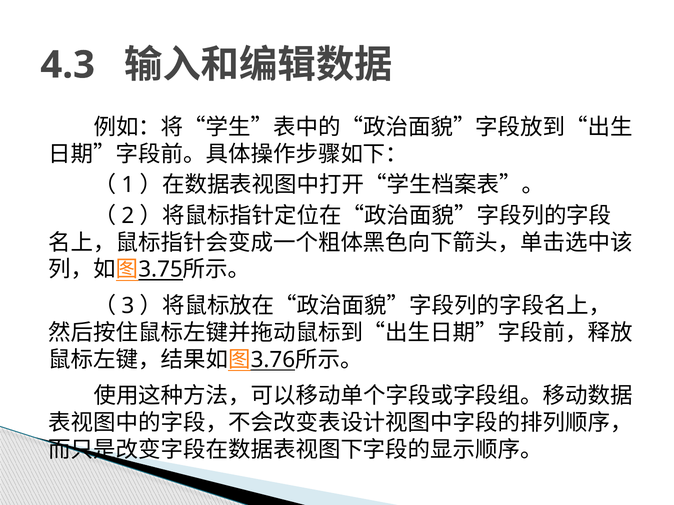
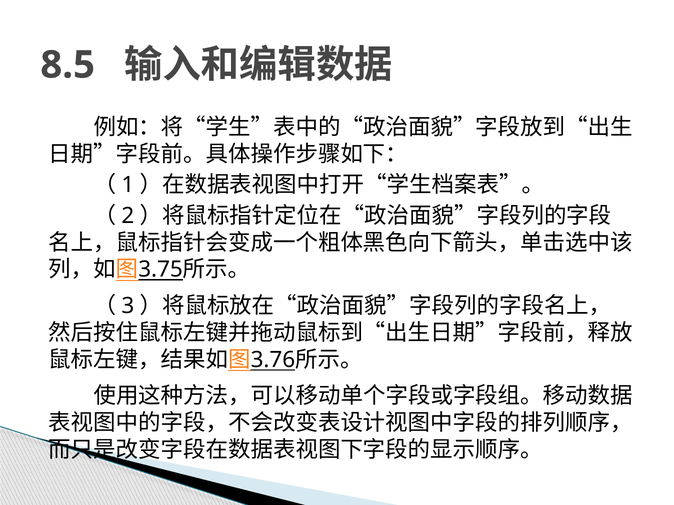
4.3: 4.3 -> 8.5
